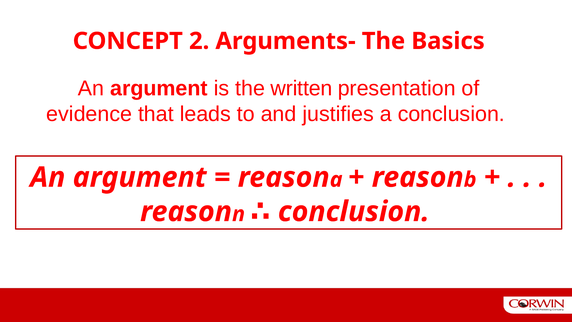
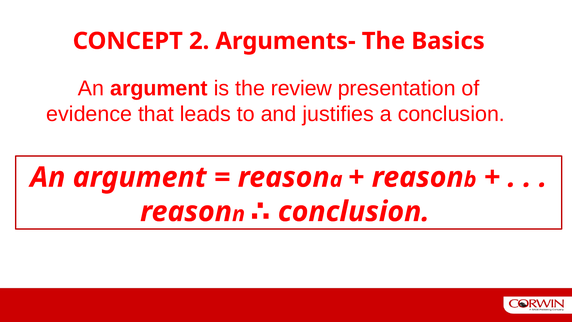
written: written -> review
